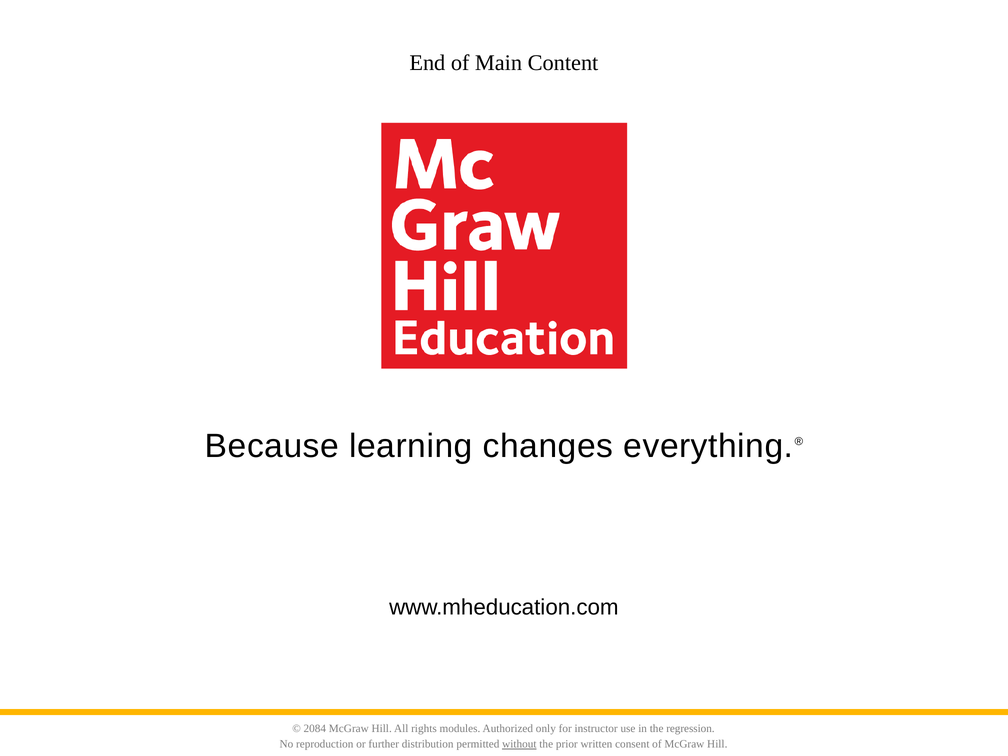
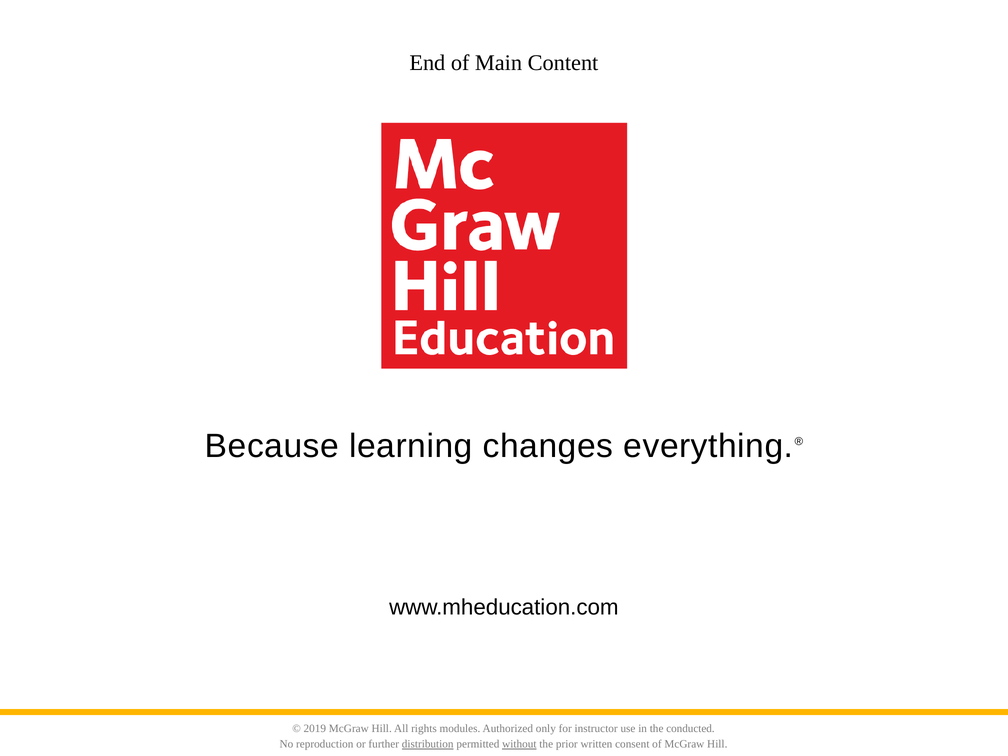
2084: 2084 -> 2019
regression: regression -> conducted
distribution underline: none -> present
